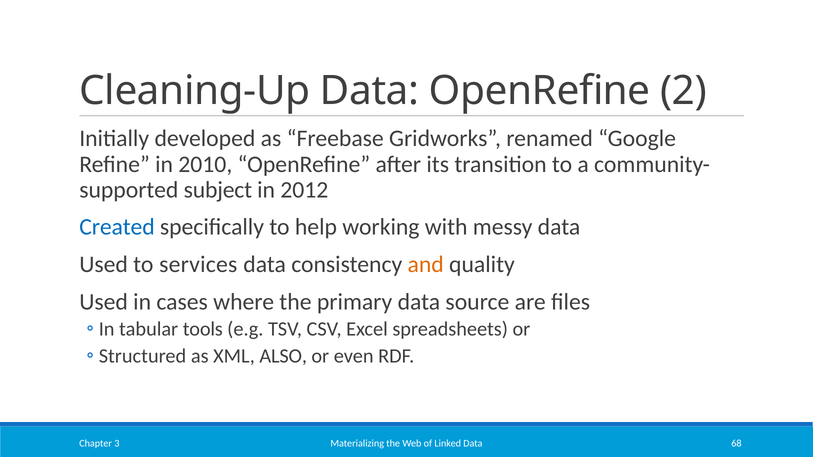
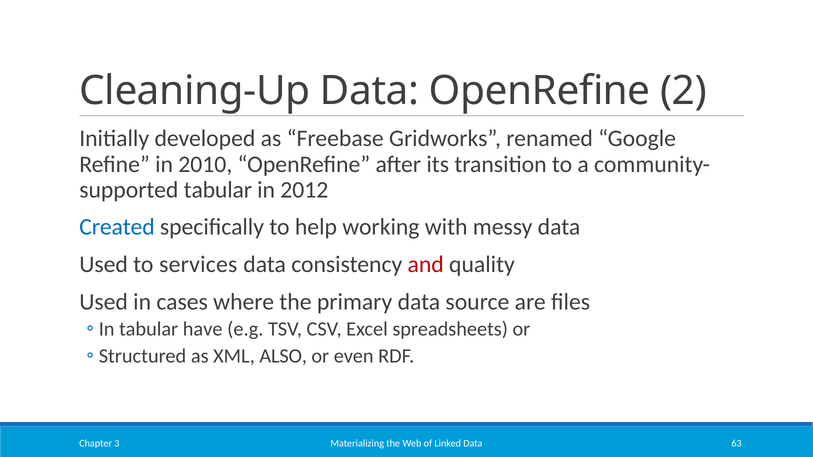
subject at (218, 190): subject -> tabular
and colour: orange -> red
tools: tools -> have
68: 68 -> 63
